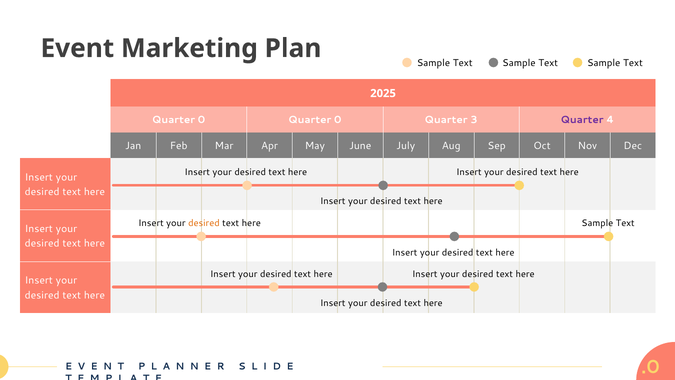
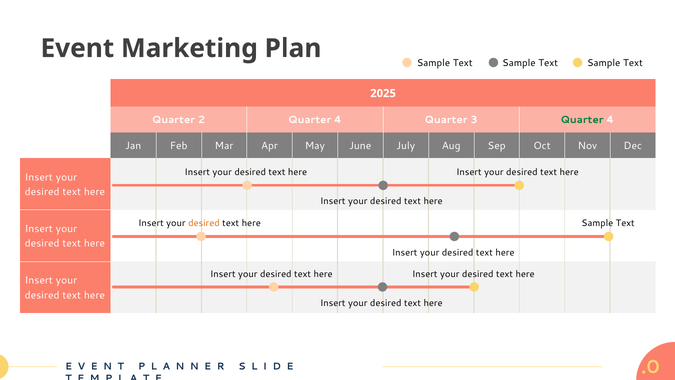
0 at (202, 120): 0 -> 2
0 at (338, 120): 0 -> 4
Quarter at (582, 120) colour: purple -> green
